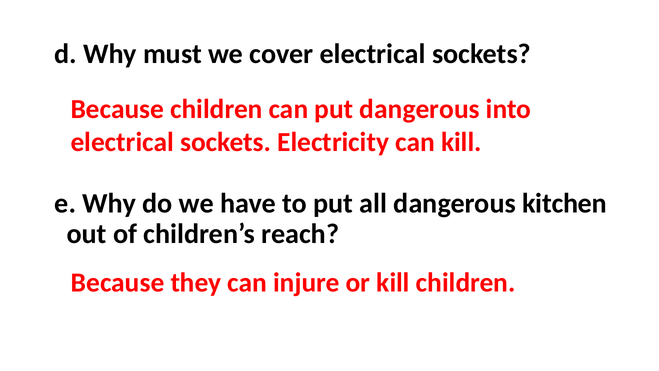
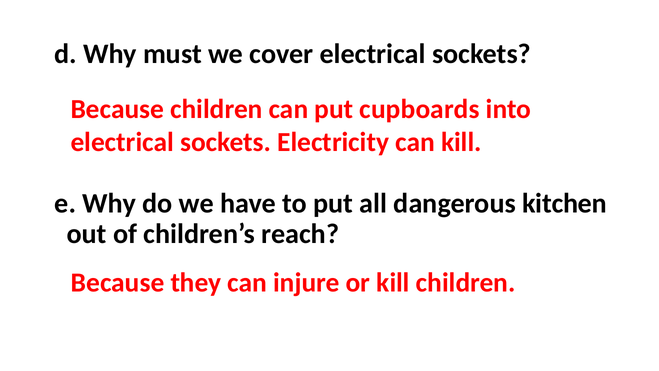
put dangerous: dangerous -> cupboards
